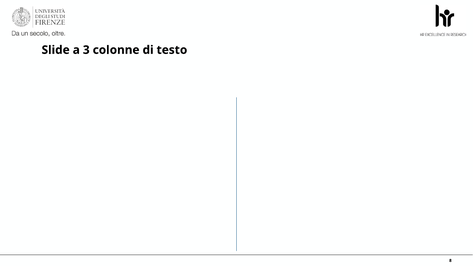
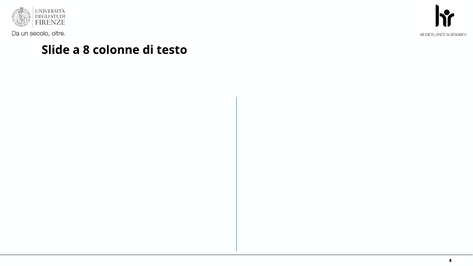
a 3: 3 -> 8
